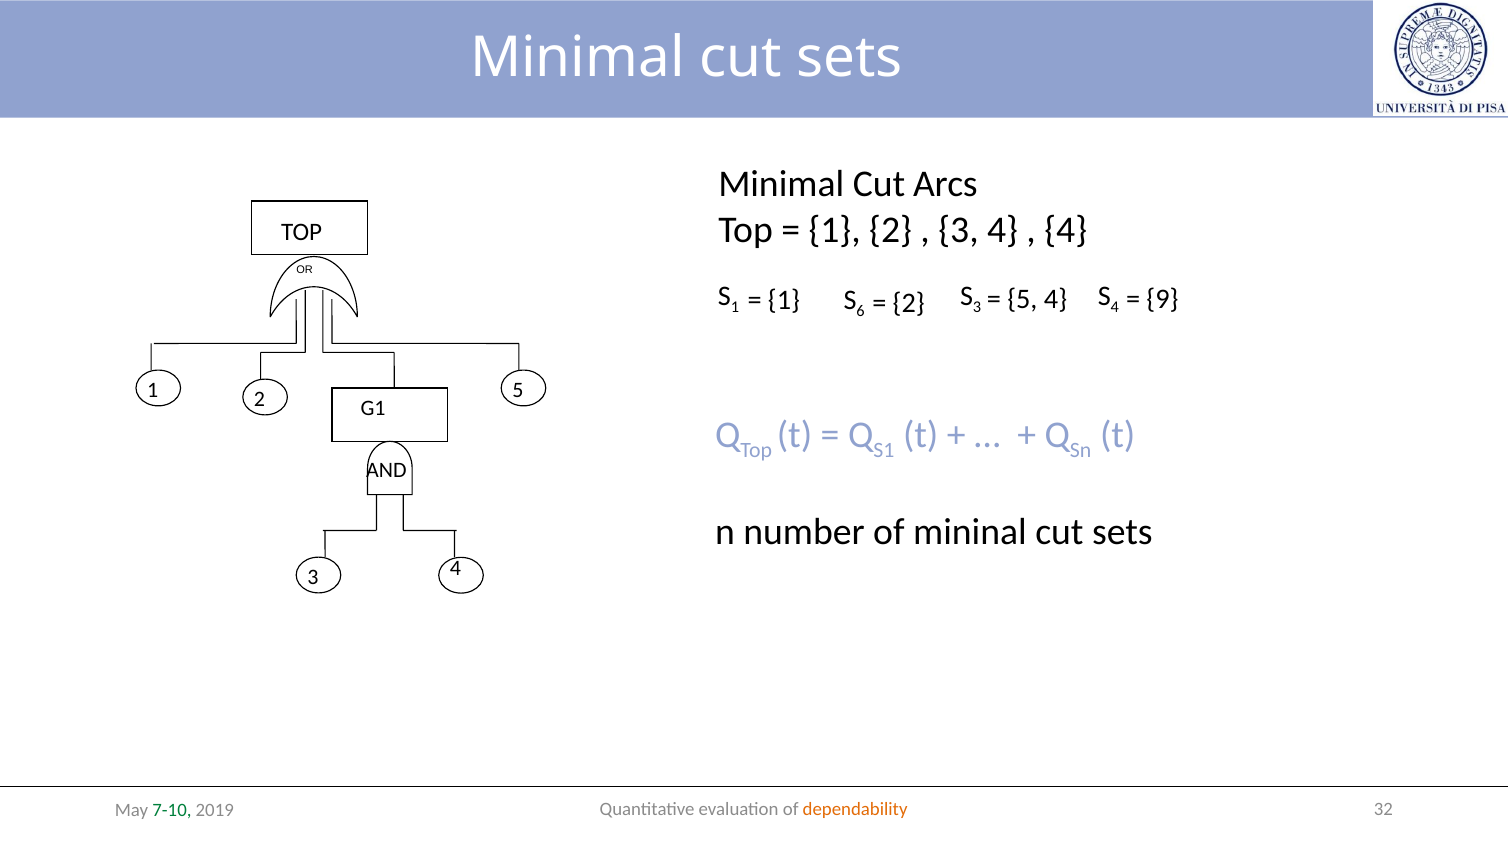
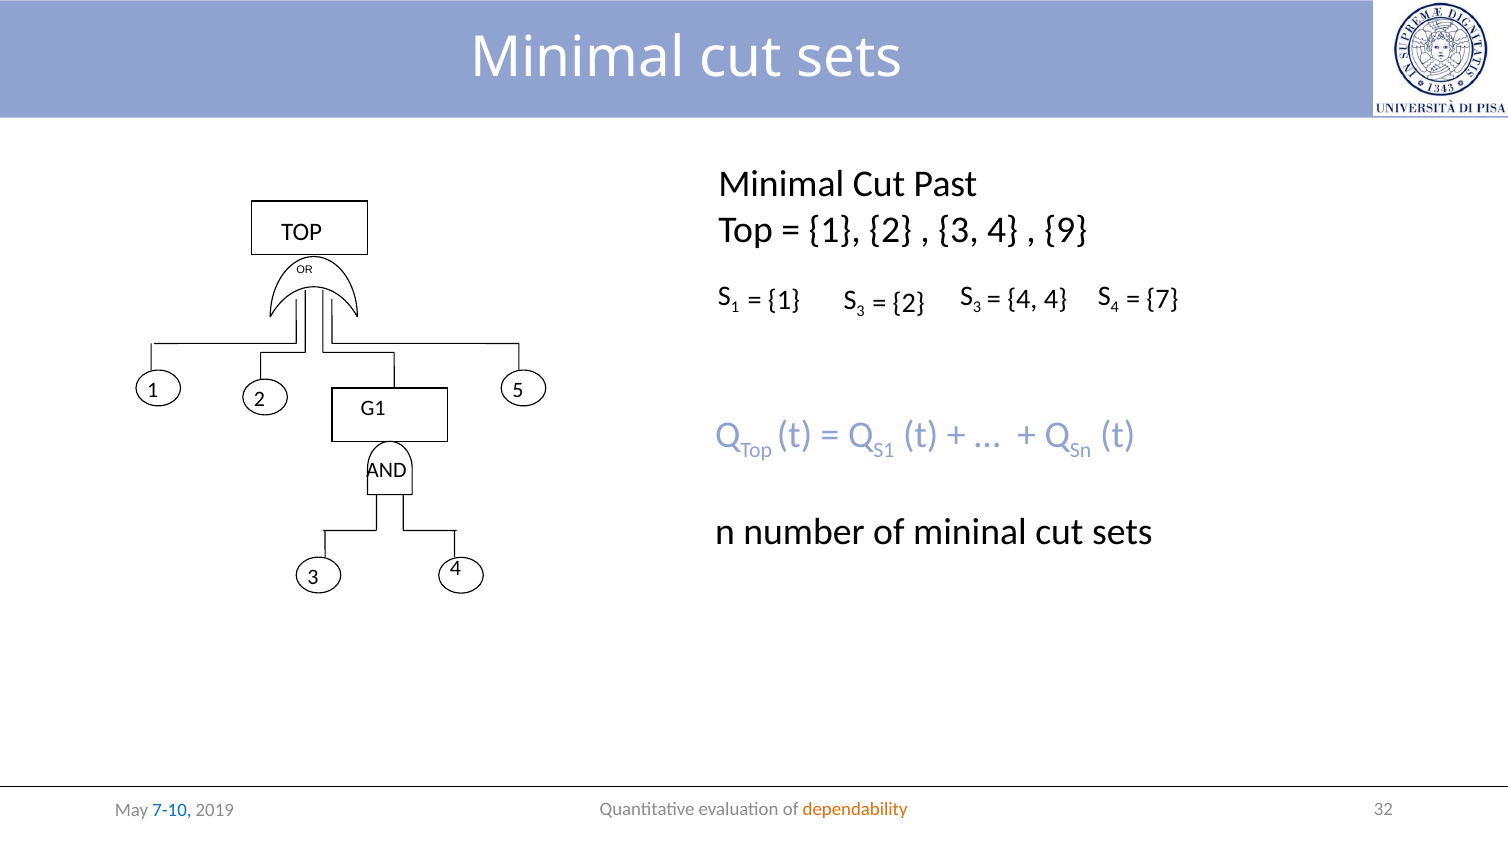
Arcs: Arcs -> Past
4 at (1066, 230): 4 -> 9
6 at (861, 311): 6 -> 3
5 at (1022, 299): 5 -> 4
9: 9 -> 7
7-10 colour: green -> blue
